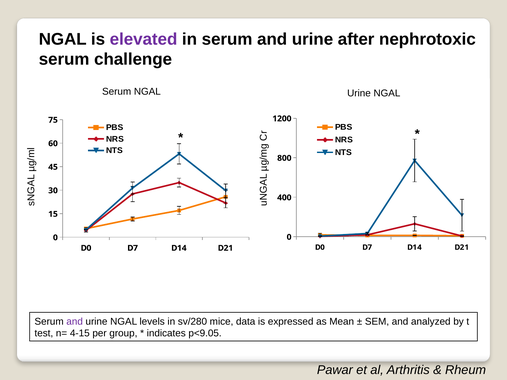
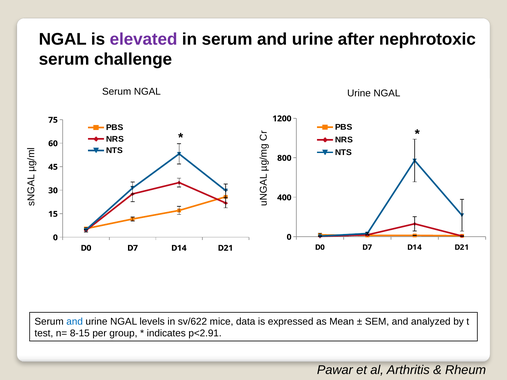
and at (75, 322) colour: purple -> blue
sv/280: sv/280 -> sv/622
4-15: 4-15 -> 8-15
p<9.05: p<9.05 -> p<2.91
